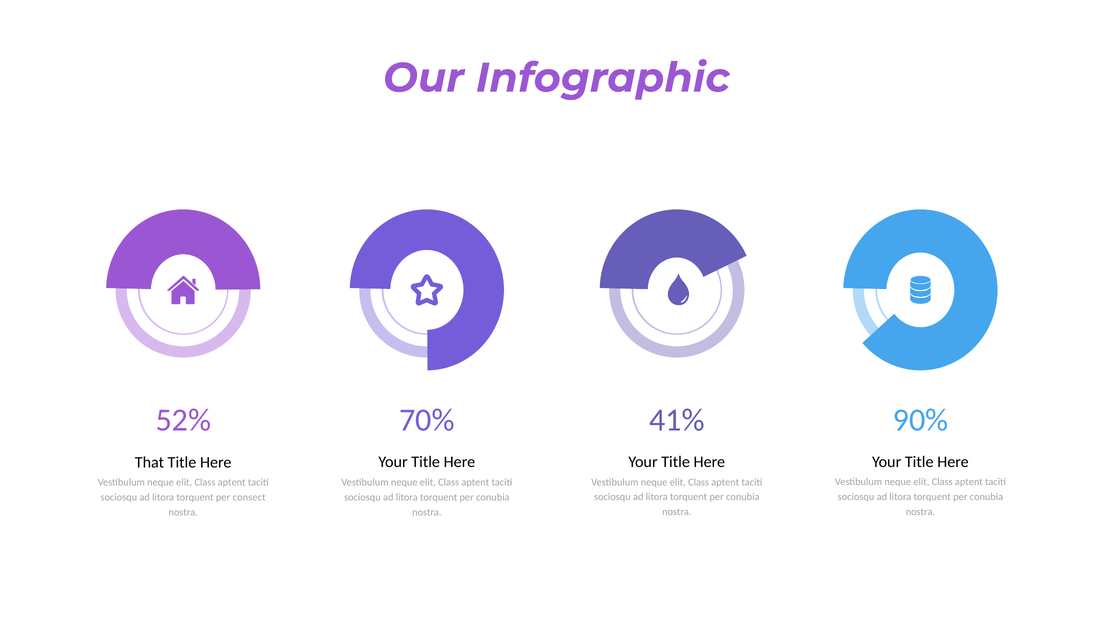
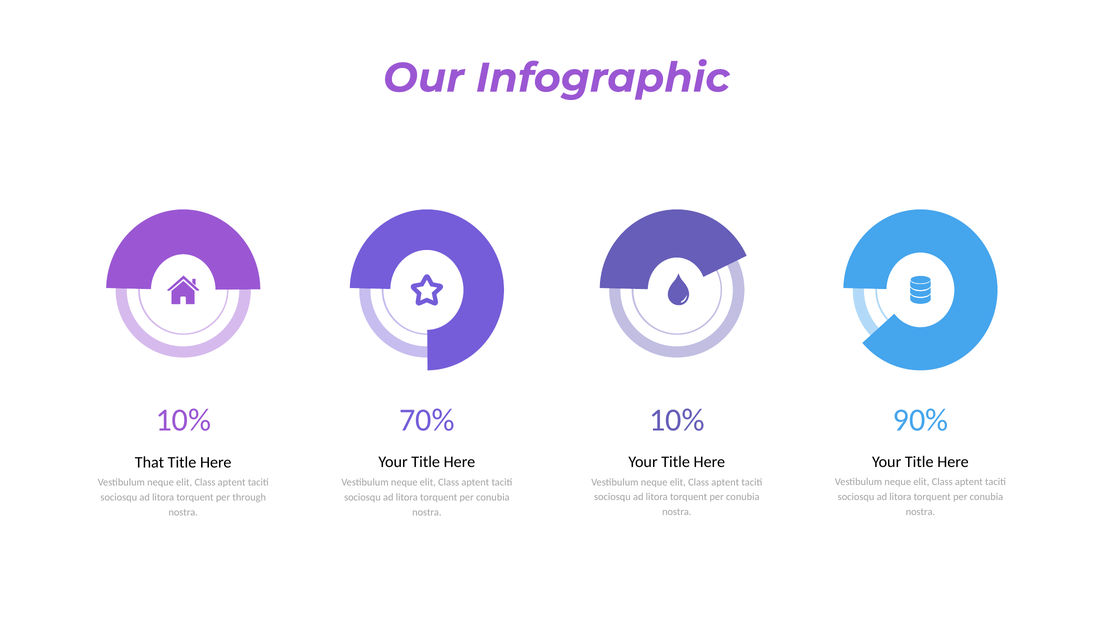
52% at (183, 420): 52% -> 10%
70% 41%: 41% -> 10%
consect: consect -> through
